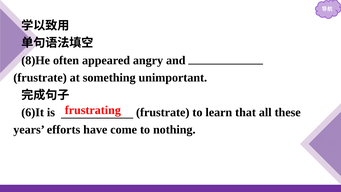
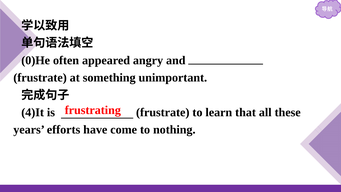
8)He: 8)He -> 0)He
6)It: 6)It -> 4)It
